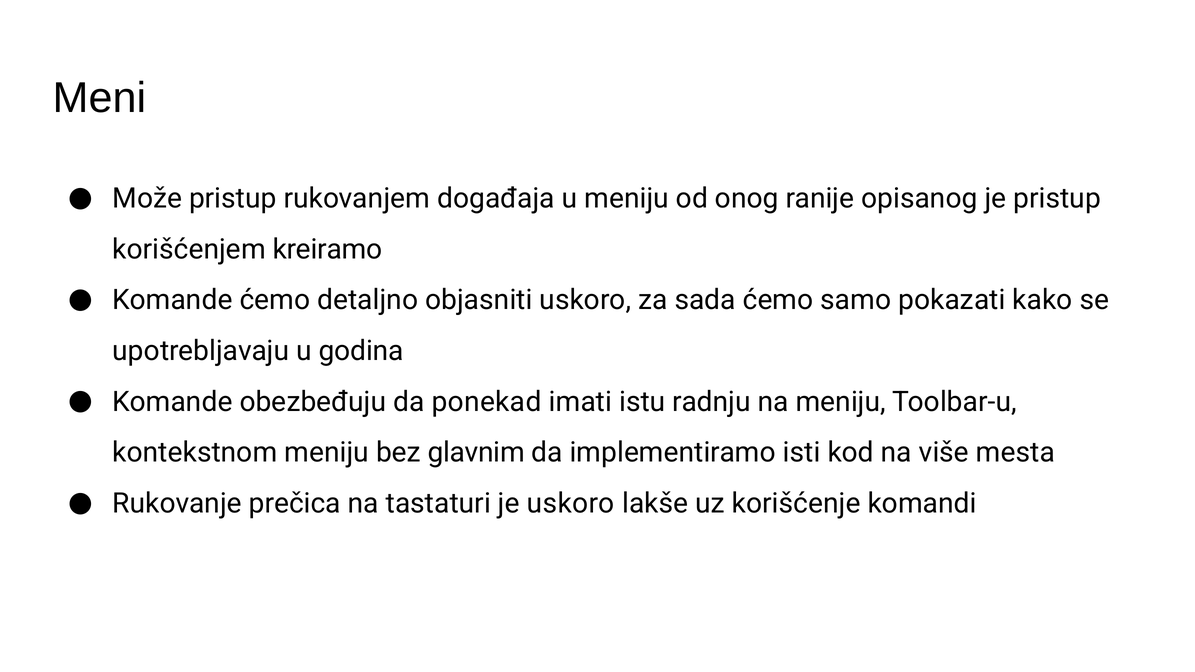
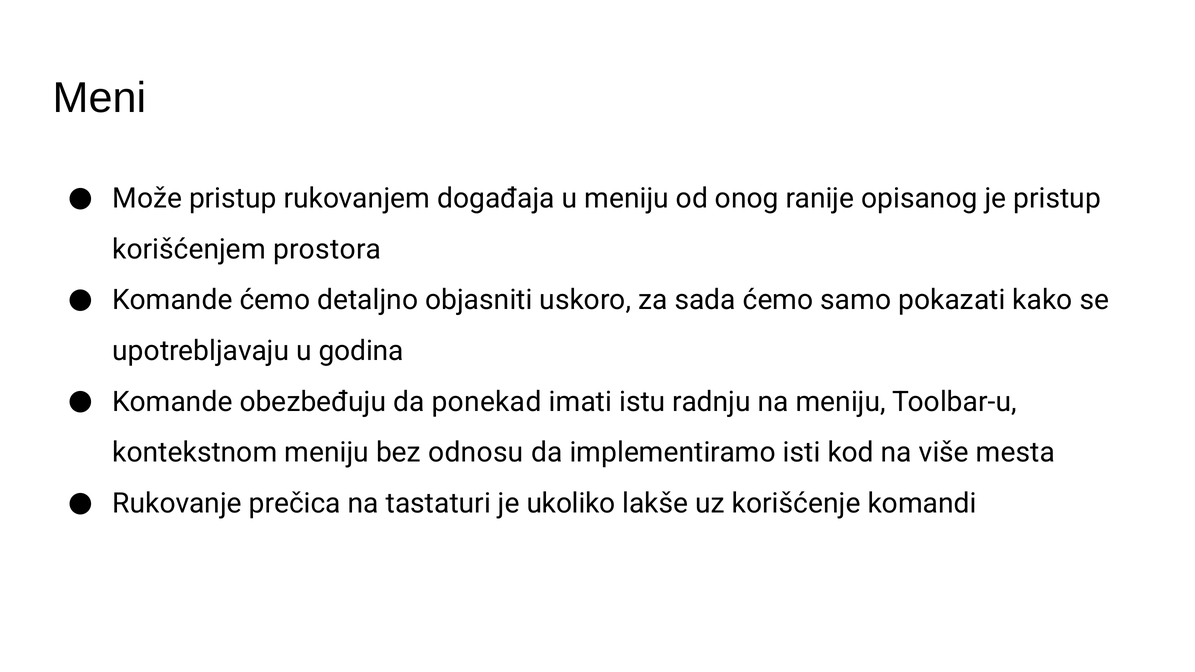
kreiramo: kreiramo -> prostora
glavnim: glavnim -> odnosu
je uskoro: uskoro -> ukoliko
